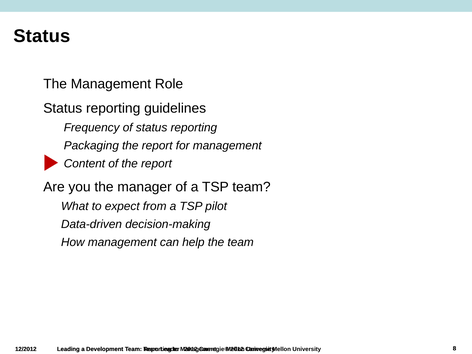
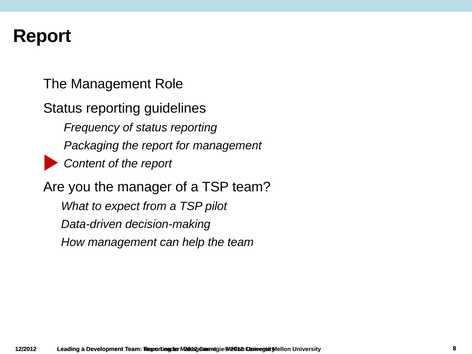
Status at (42, 36): Status -> Report
